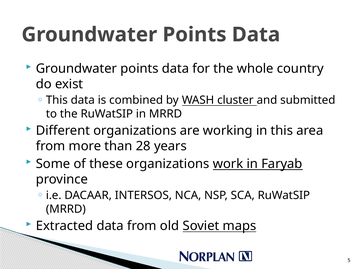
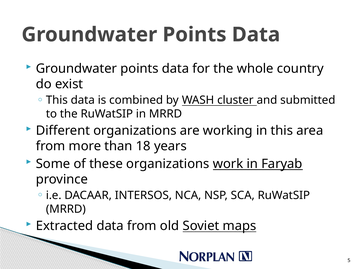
28: 28 -> 18
